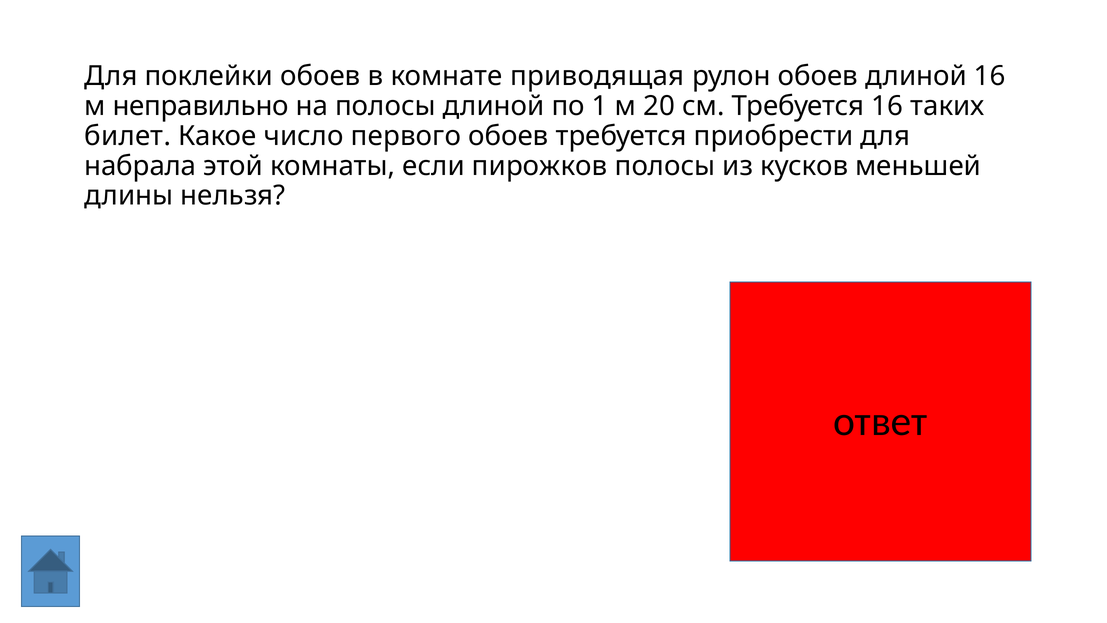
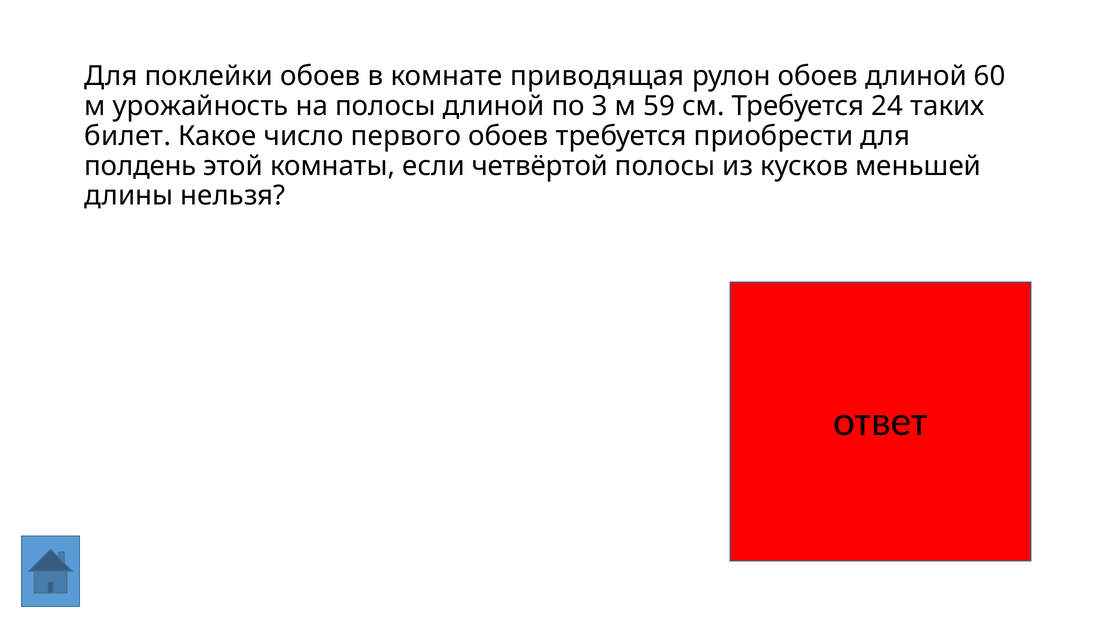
длиной 16: 16 -> 60
неправильно: неправильно -> урожайность
1: 1 -> 3
20: 20 -> 59
Требуется 16: 16 -> 24
набрала: набрала -> полдень
пирожков: пирожков -> четвёртой
